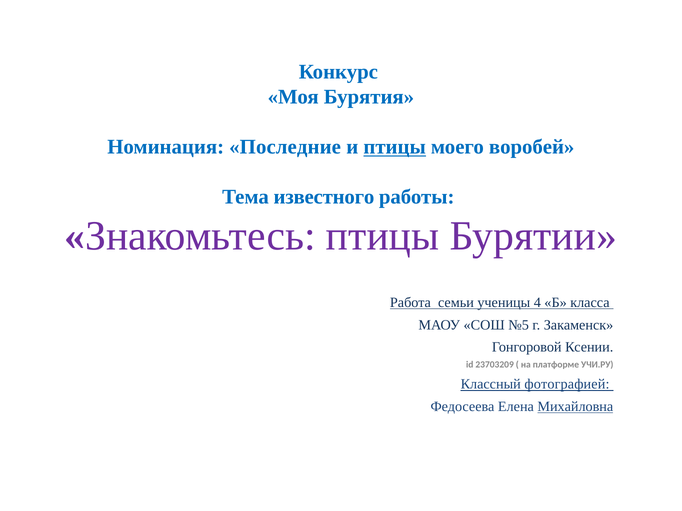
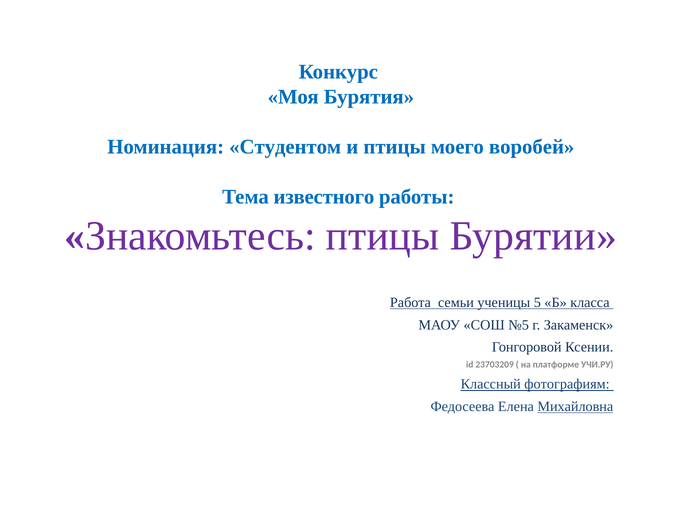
Последние: Последние -> Студентом
птицы at (395, 147) underline: present -> none
4: 4 -> 5
фотографией: фотографией -> фотографиям
